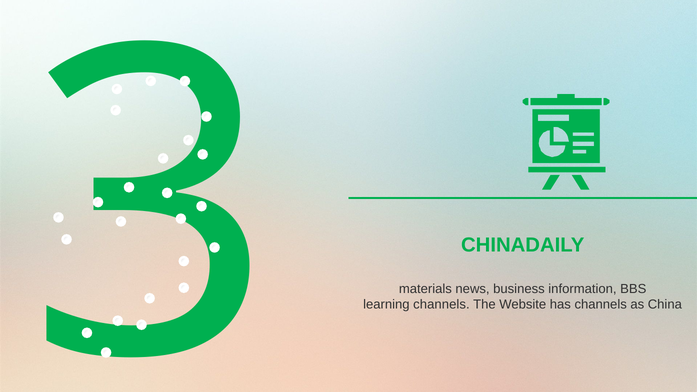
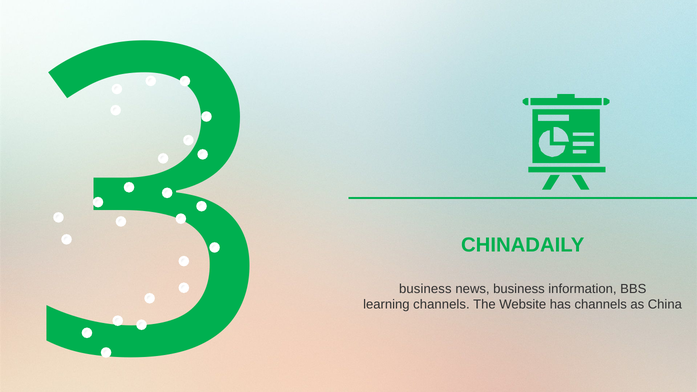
materials at (425, 289): materials -> business
